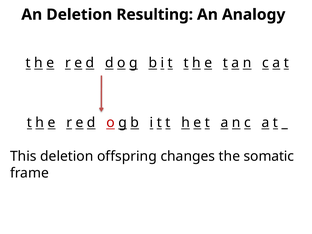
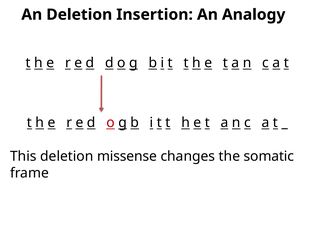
Resulting: Resulting -> Insertion
offspring: offspring -> missense
